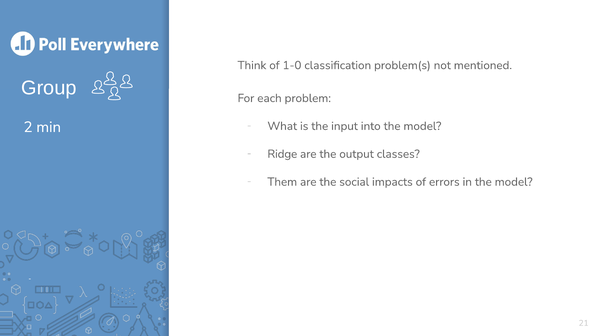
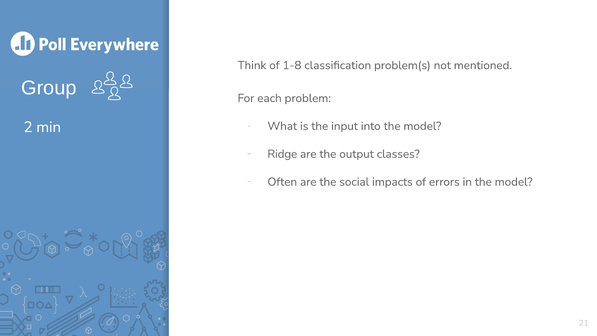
1-0: 1-0 -> 1-8
Them: Them -> Often
